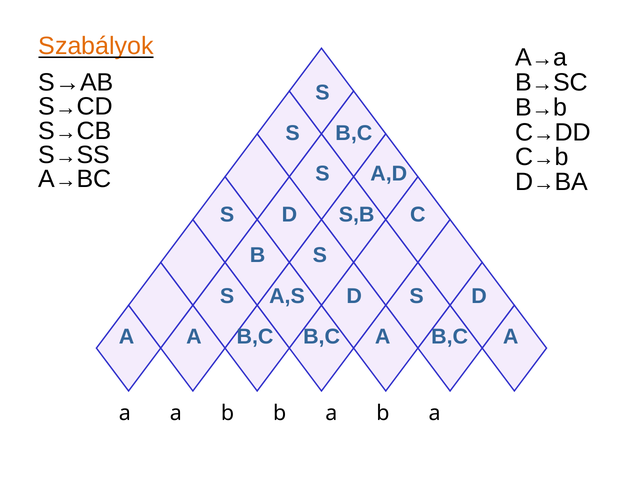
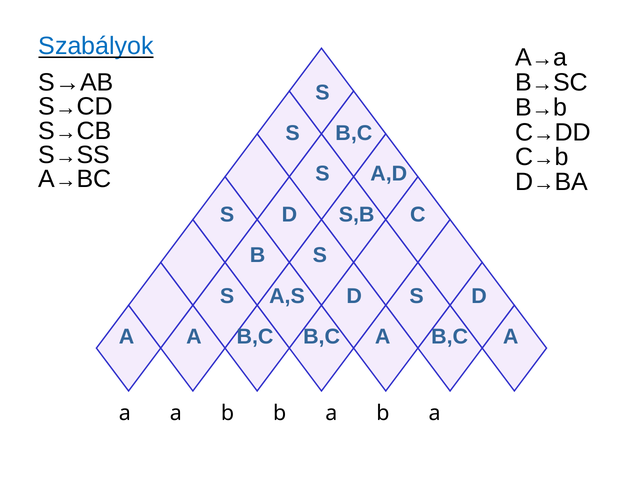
Szabályok colour: orange -> blue
